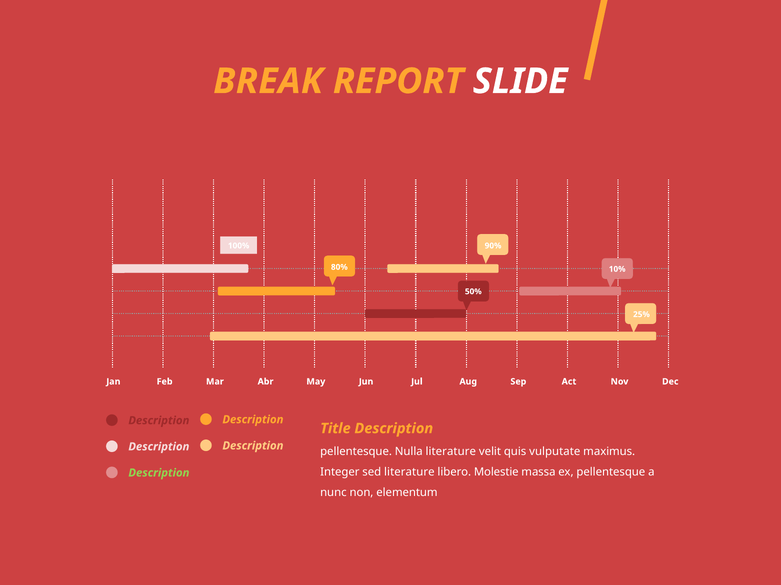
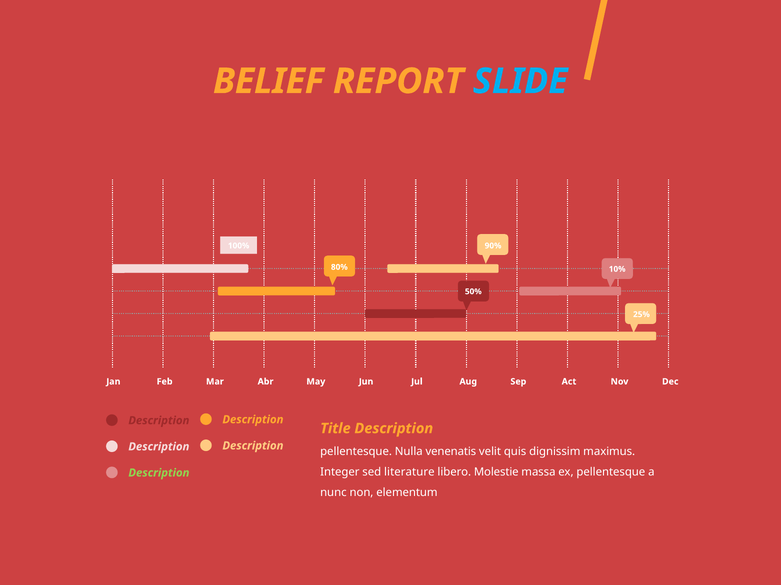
BREAK: BREAK -> BELIEF
SLIDE colour: white -> light blue
Nulla literature: literature -> venenatis
vulputate: vulputate -> dignissim
